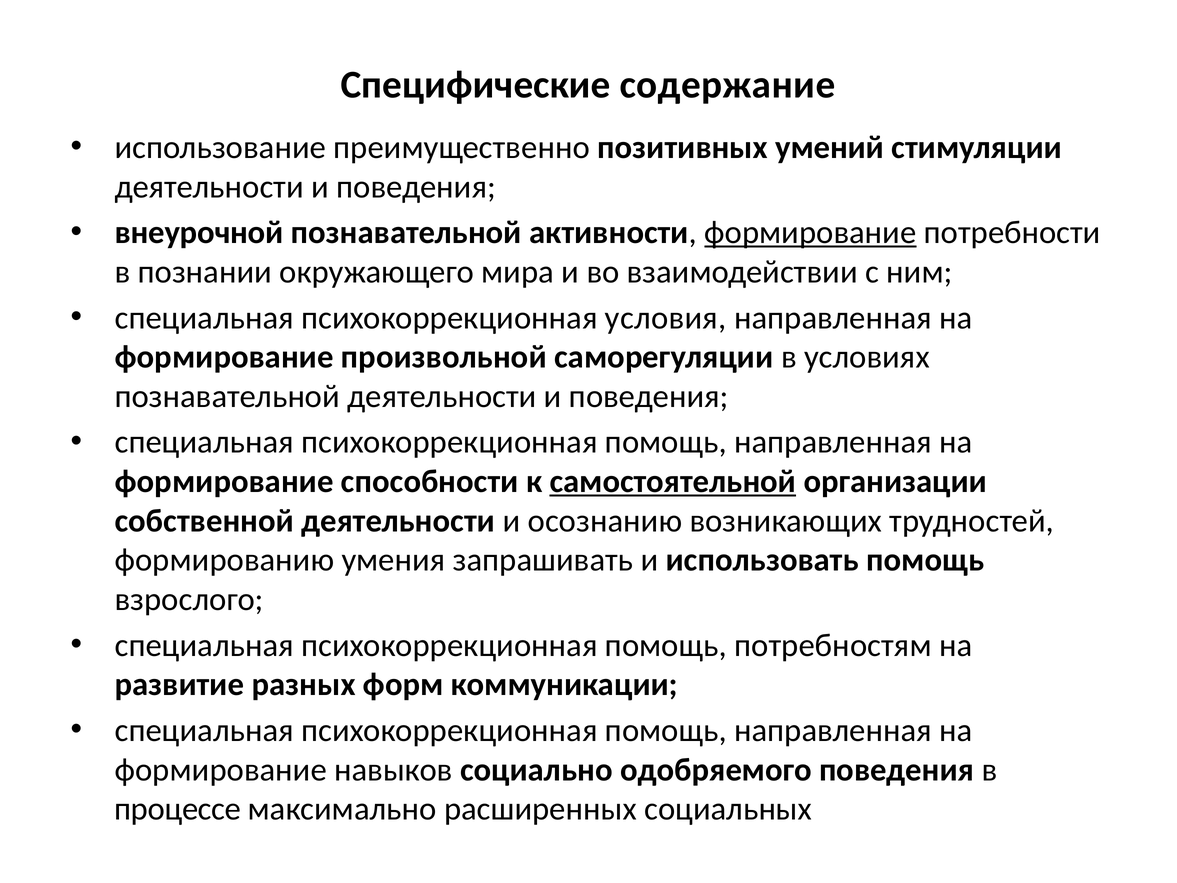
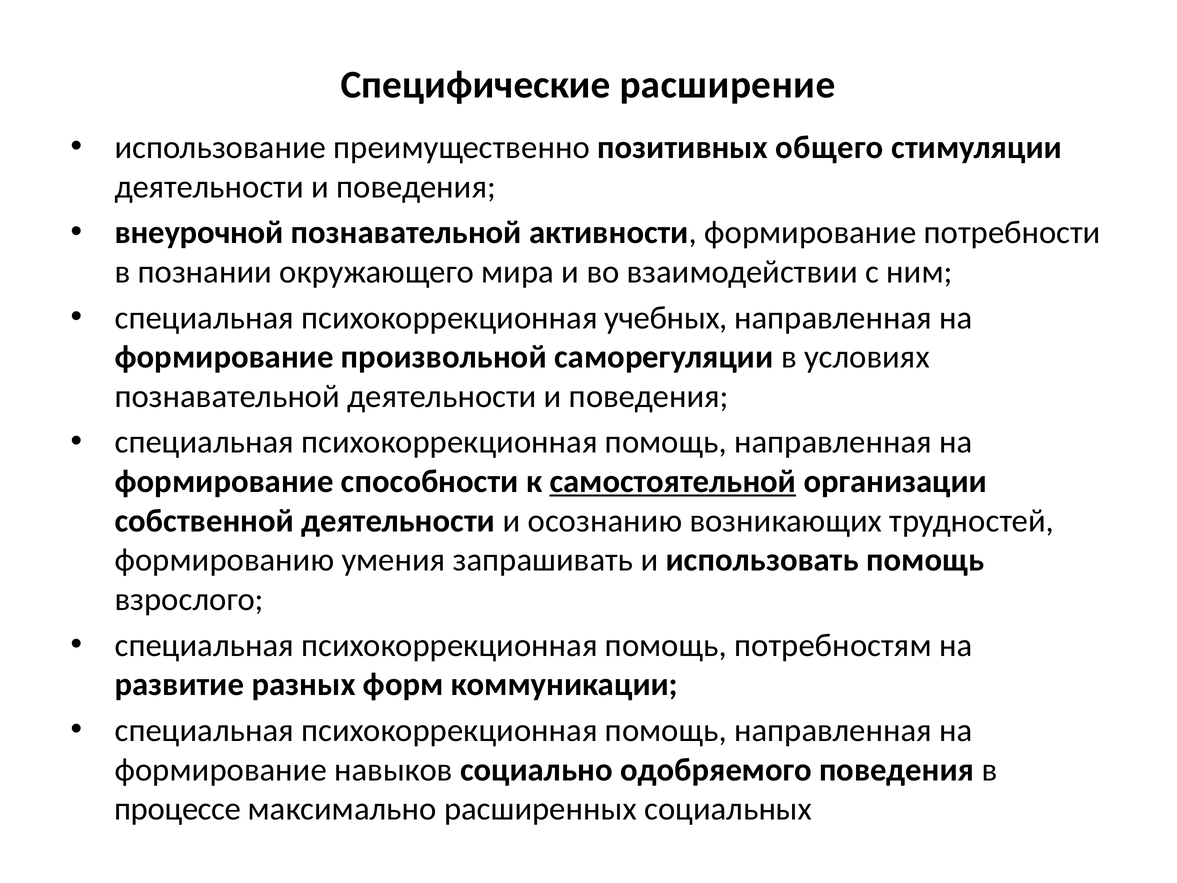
содержание: содержание -> расширение
умений: умений -> общего
формирование at (810, 233) underline: present -> none
условия: условия -> учебных
